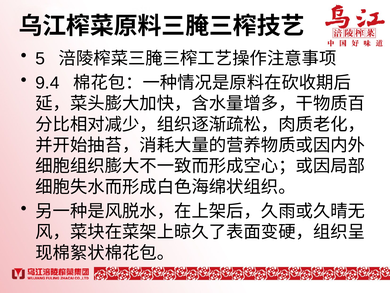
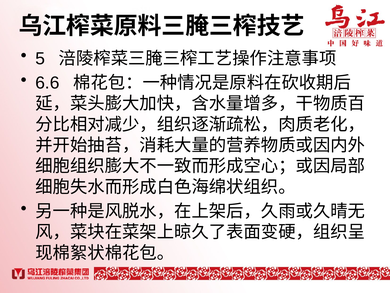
9.4: 9.4 -> 6.6
